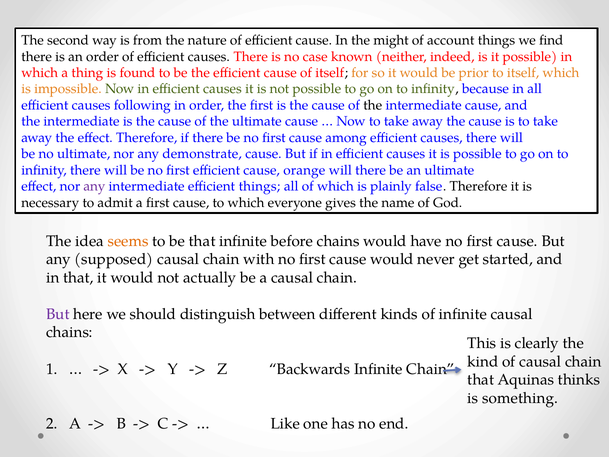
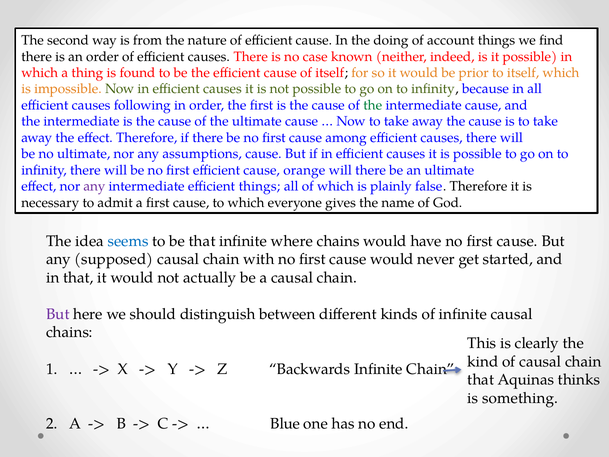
might: might -> doing
the at (373, 105) colour: black -> green
demonstrate: demonstrate -> assumptions
seems colour: orange -> blue
before: before -> where
Like: Like -> Blue
